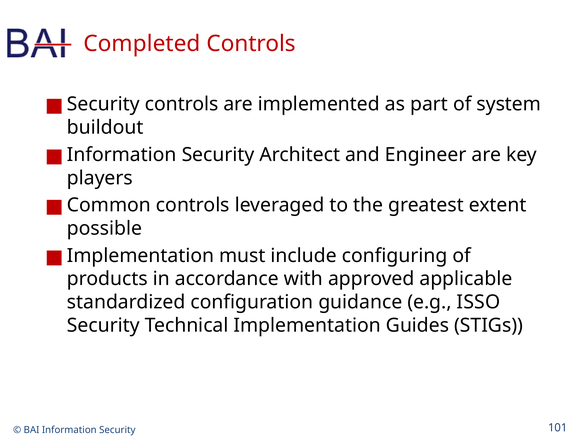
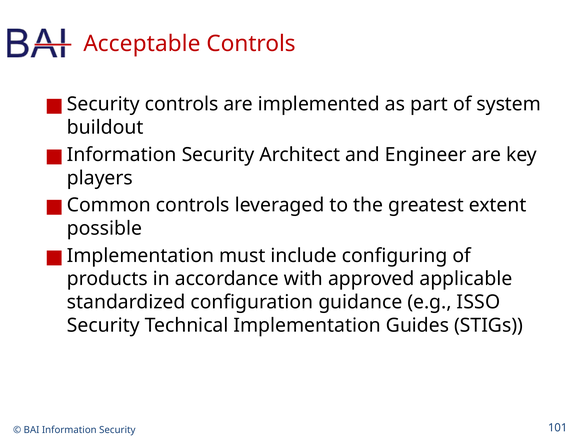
Completed: Completed -> Acceptable
